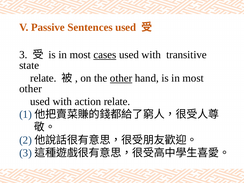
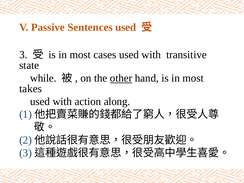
cases underline: present -> none
relate at (43, 78): relate -> while
other at (31, 89): other -> takes
action relate: relate -> along
